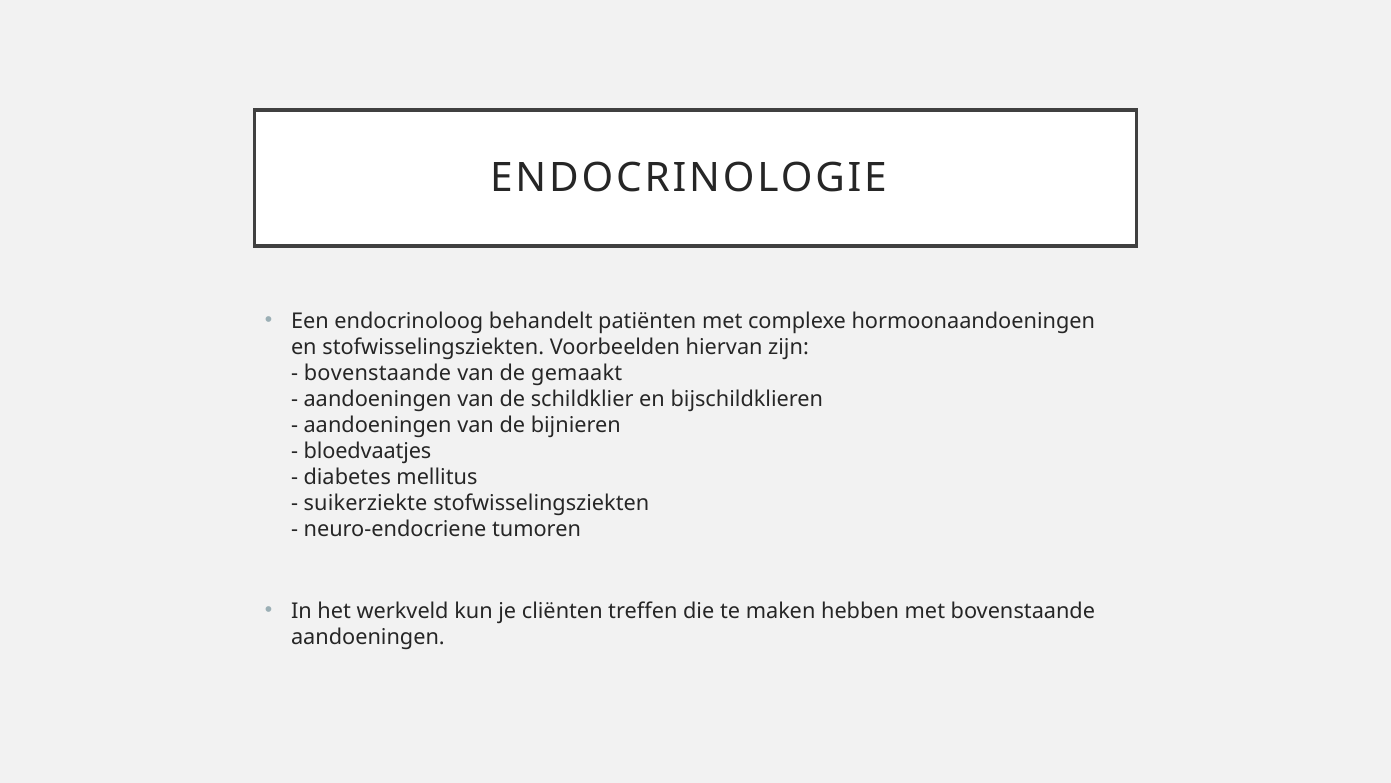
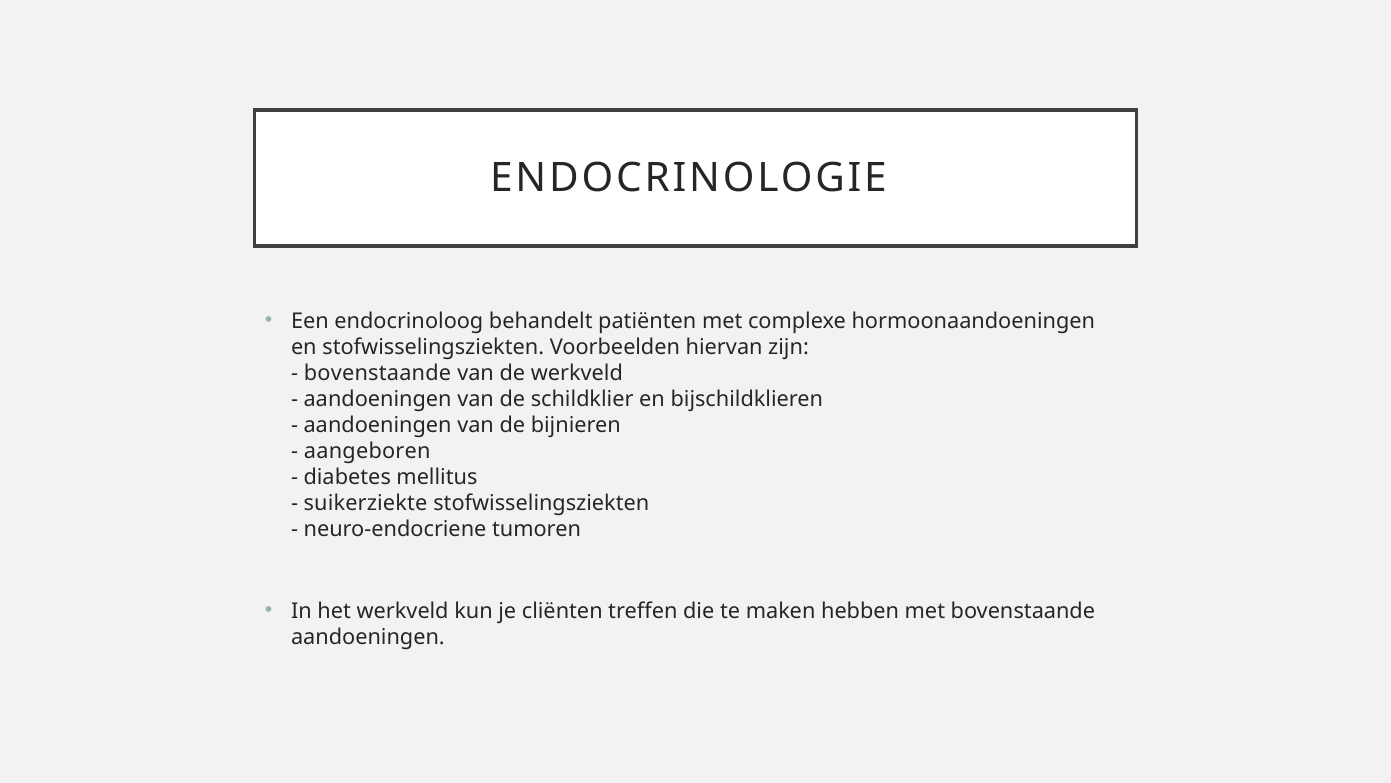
de gemaakt: gemaakt -> werkveld
bloedvaatjes: bloedvaatjes -> aangeboren
